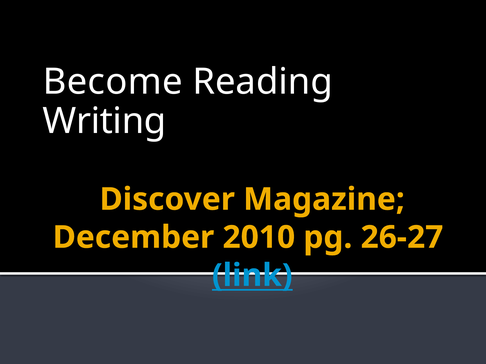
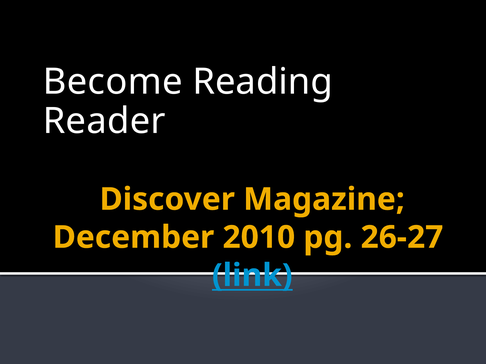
Writing: Writing -> Reader
